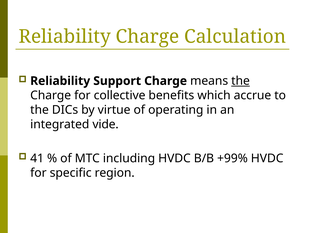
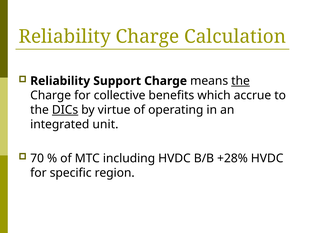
DICs underline: none -> present
vide: vide -> unit
41: 41 -> 70
+99%: +99% -> +28%
